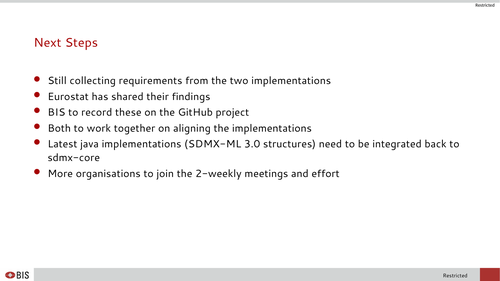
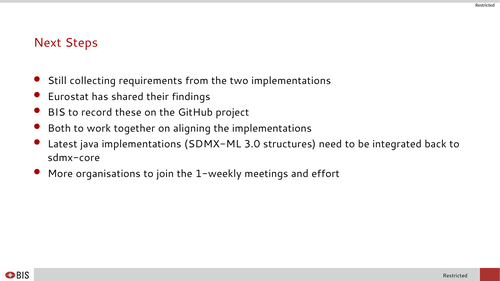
2-weekly: 2-weekly -> 1-weekly
